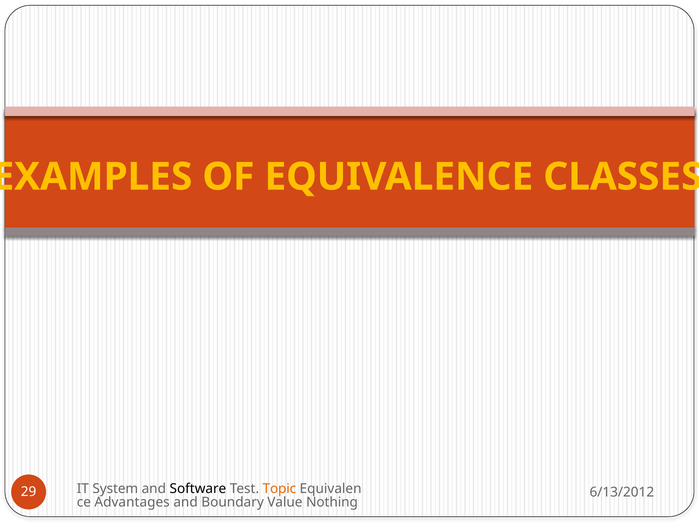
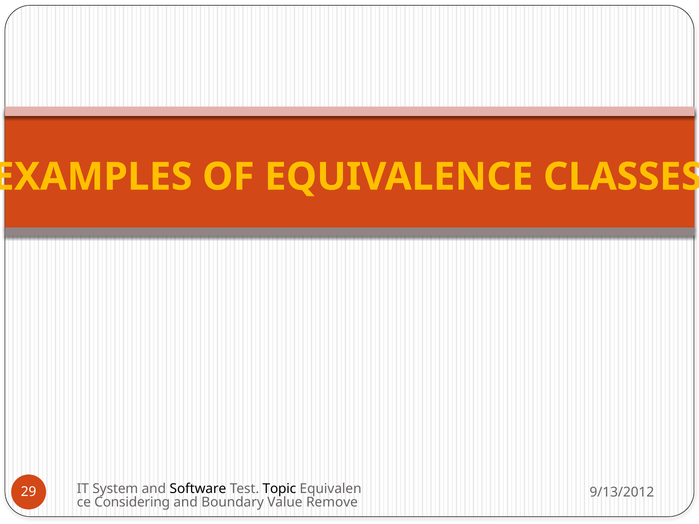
Topic colour: orange -> black
6/13/2012: 6/13/2012 -> 9/13/2012
Advantages: Advantages -> Considering
Nothing: Nothing -> Remove
